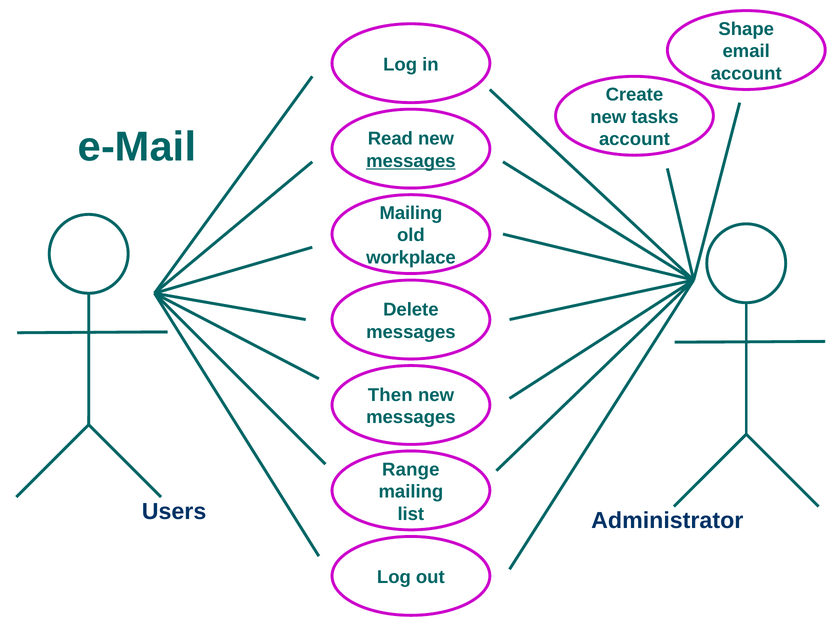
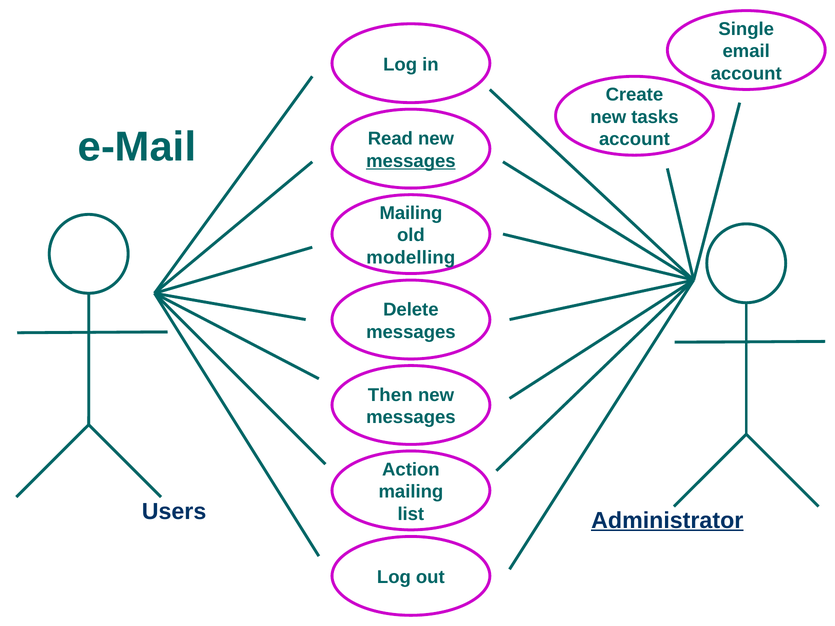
Shape: Shape -> Single
workplace: workplace -> modelling
Range: Range -> Action
Administrator underline: none -> present
